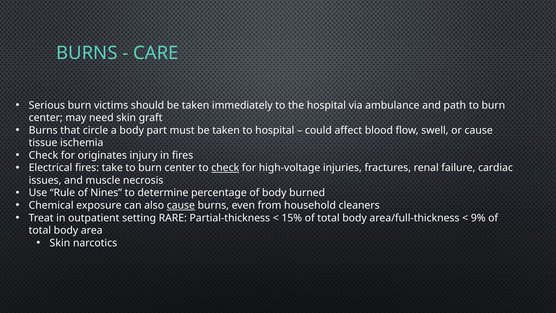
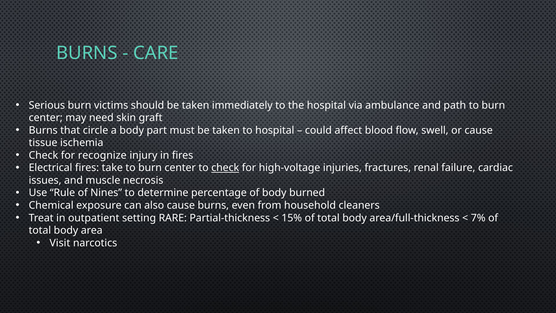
originates: originates -> recognize
cause at (181, 205) underline: present -> none
9%: 9% -> 7%
Skin at (60, 243): Skin -> Visit
